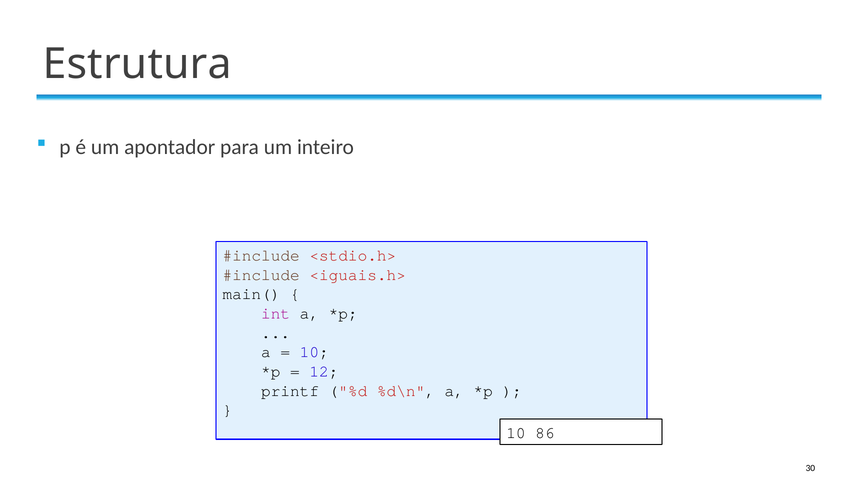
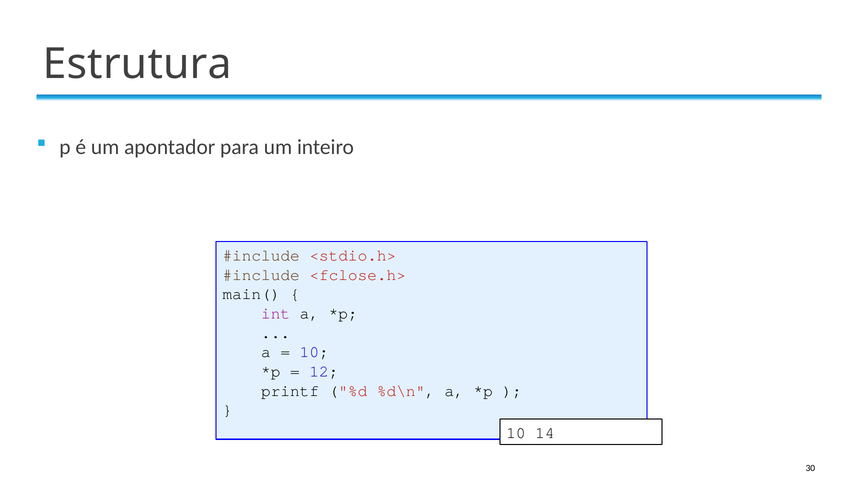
<iguais.h>: <iguais.h> -> <fclose.h>
86: 86 -> 14
